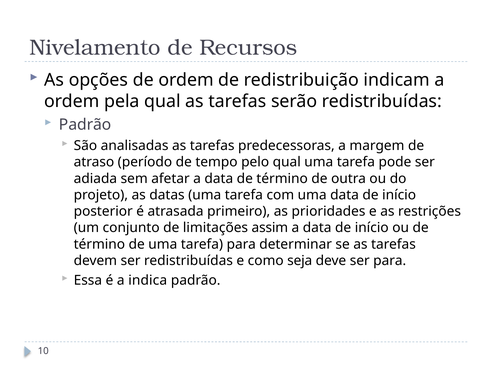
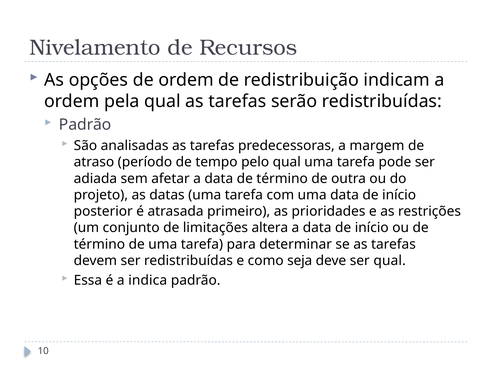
assim: assim -> altera
ser para: para -> qual
